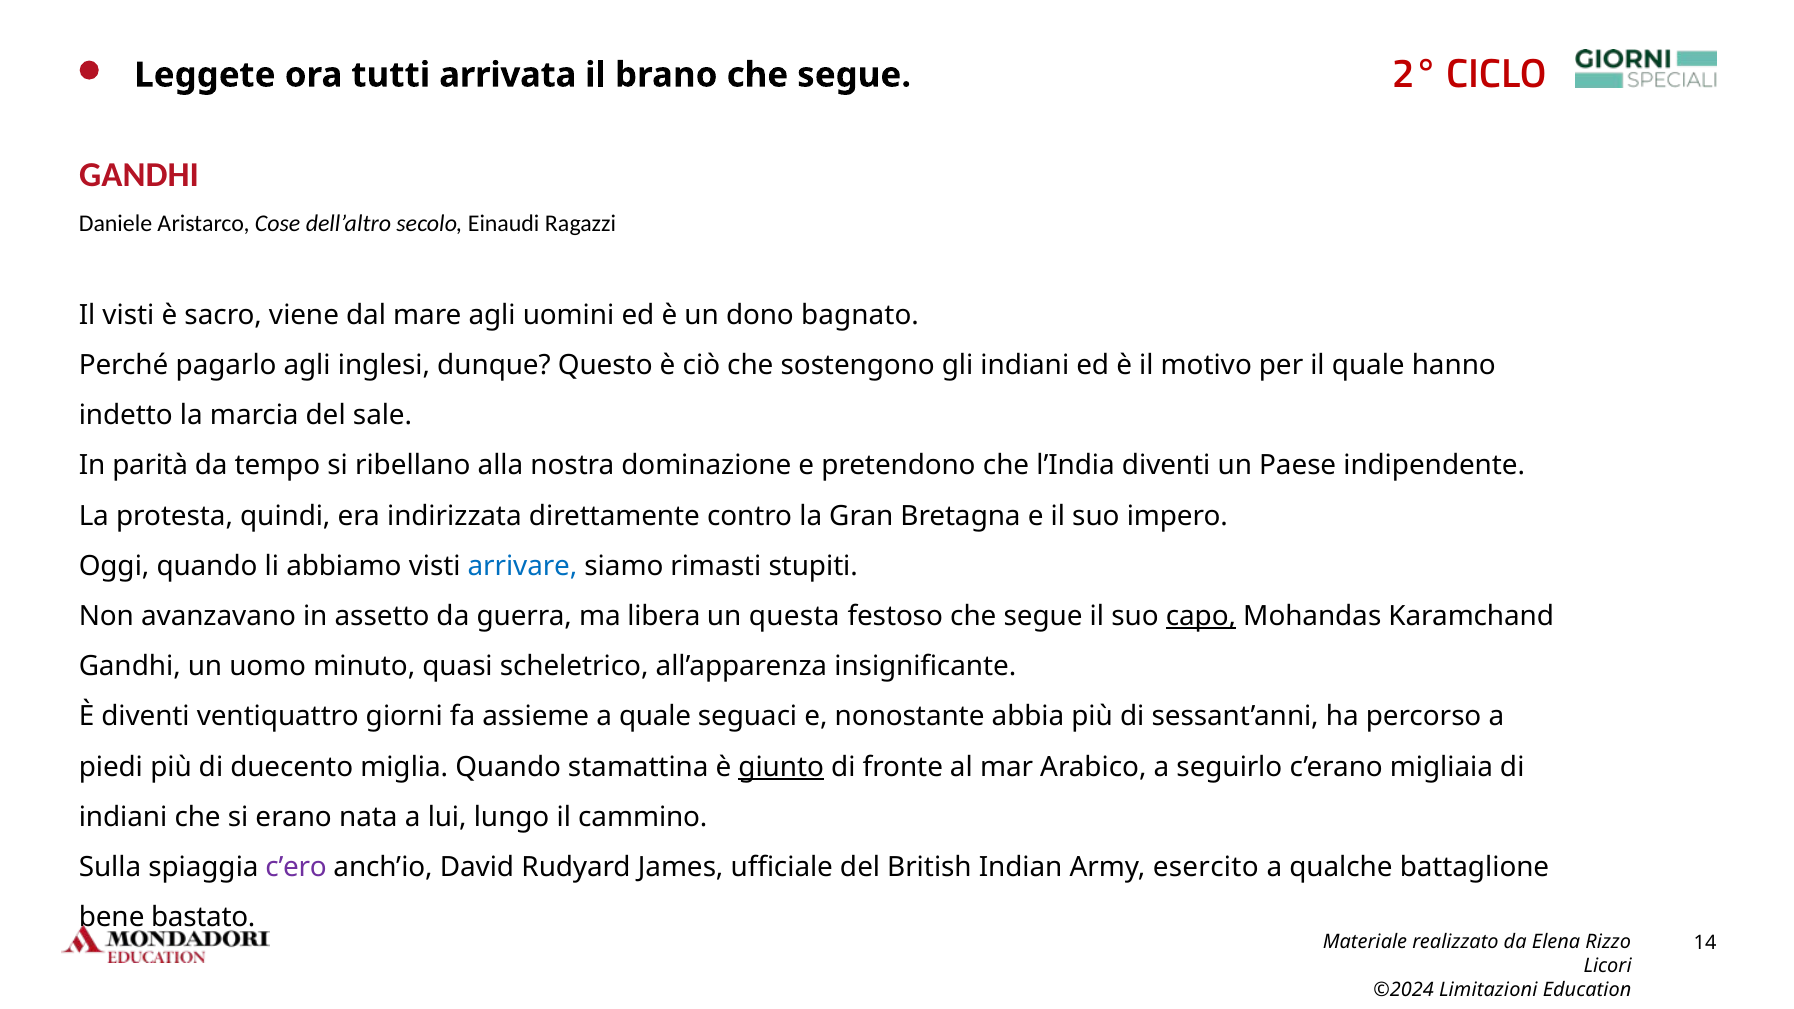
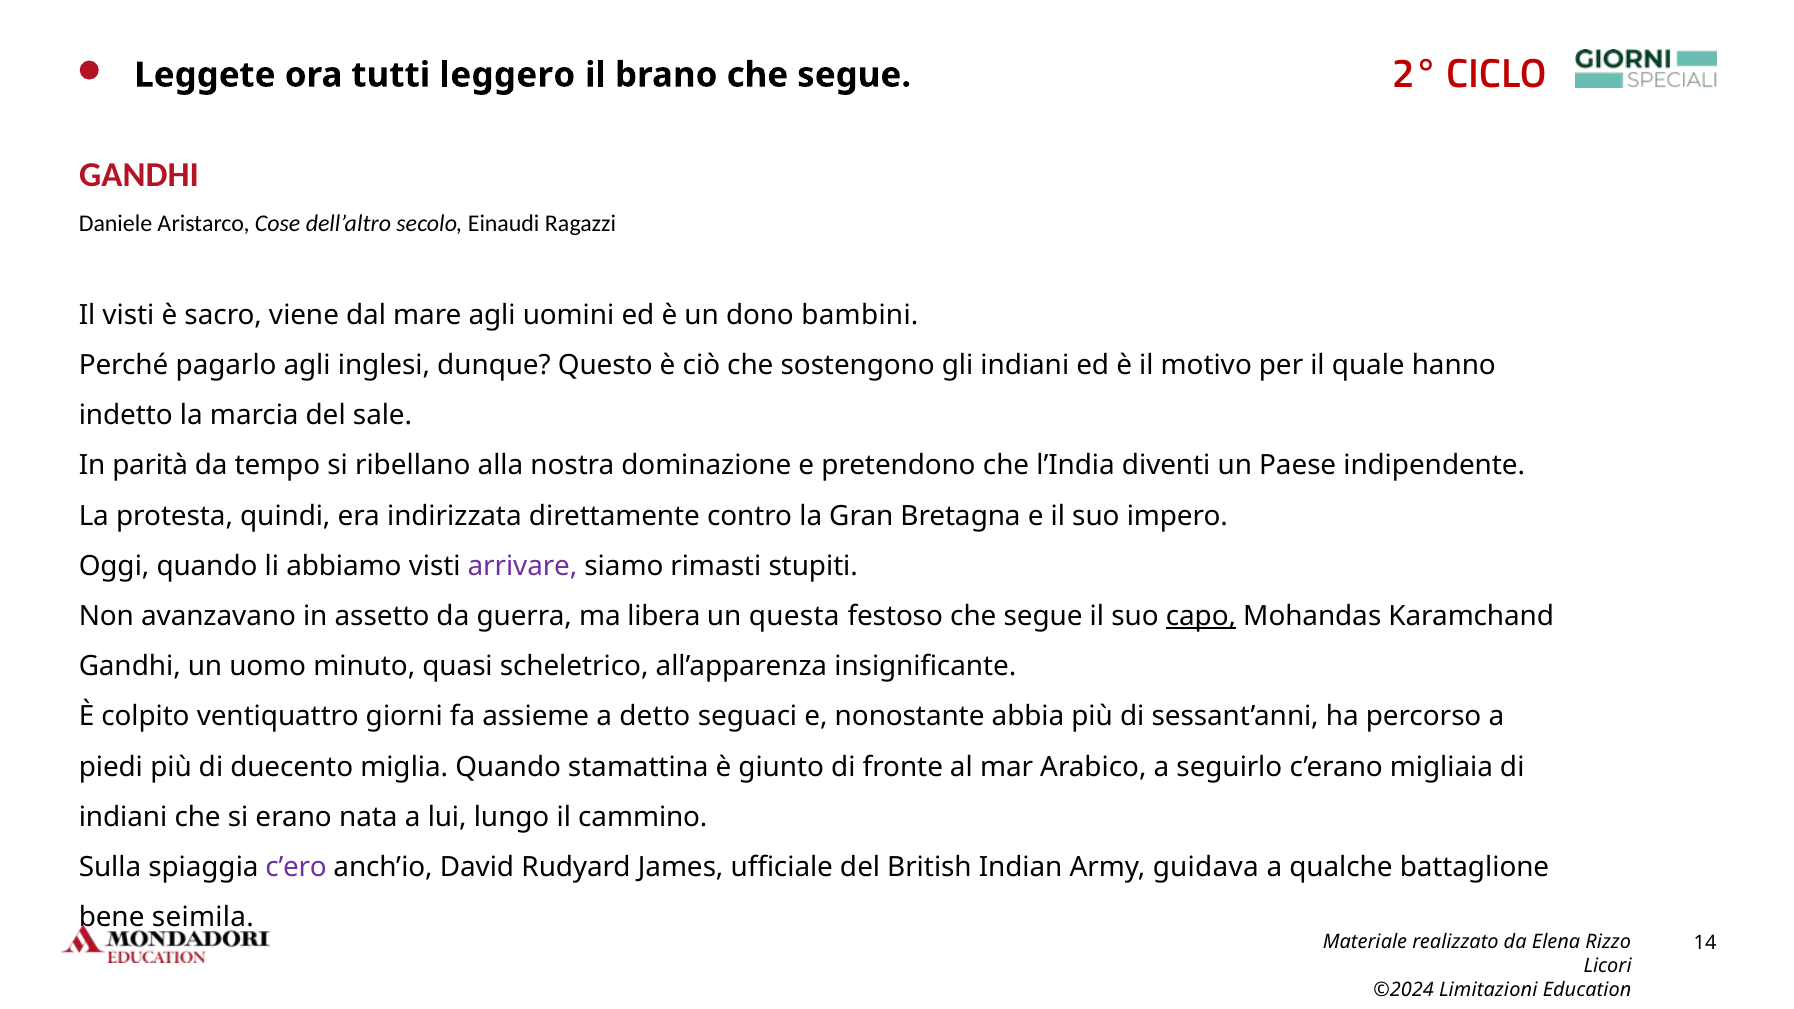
arrivata: arrivata -> leggero
bagnato: bagnato -> bambini
arrivare colour: blue -> purple
È diventi: diventi -> colpito
a quale: quale -> detto
giunto underline: present -> none
esercito: esercito -> guidava
bastato: bastato -> seimila
